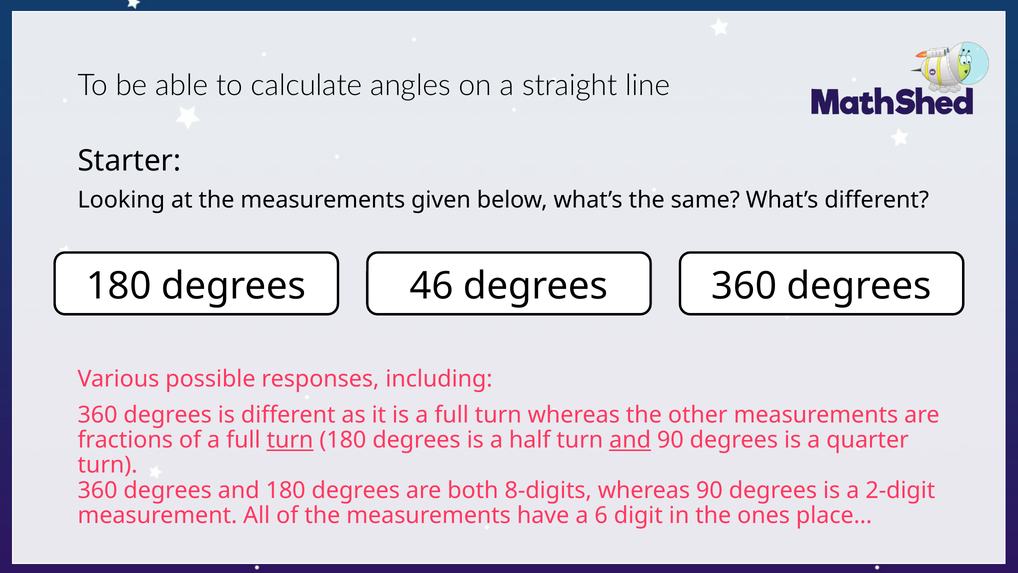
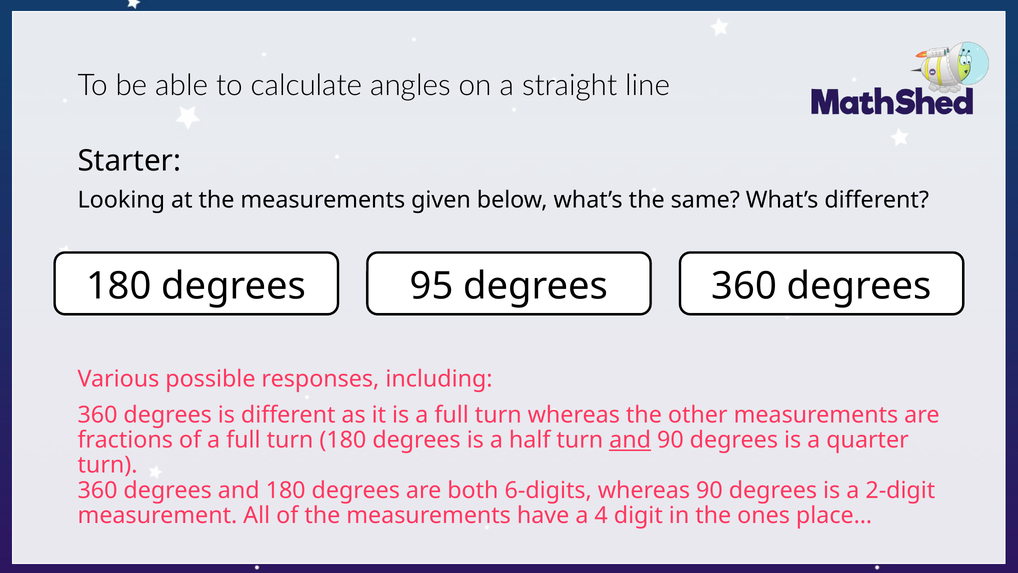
46: 46 -> 95
turn at (290, 440) underline: present -> none
8-digits: 8-digits -> 6-digits
6: 6 -> 4
